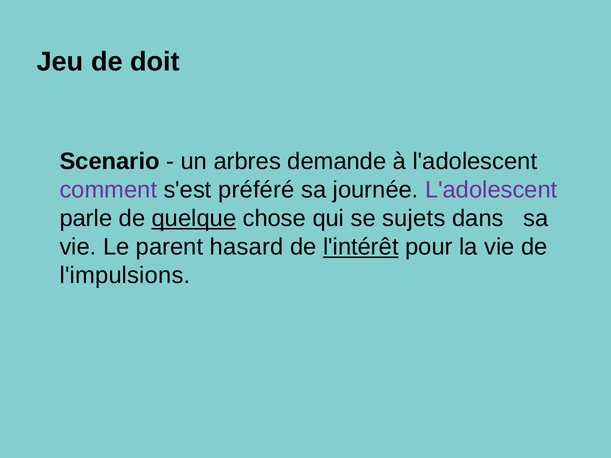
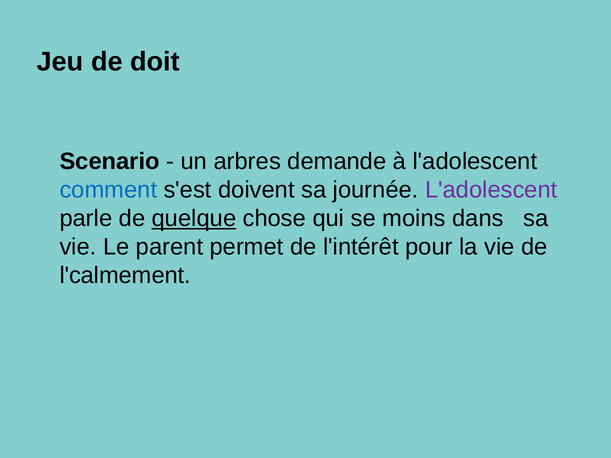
comment colour: purple -> blue
préféré: préféré -> doivent
sujets: sujets -> moins
hasard: hasard -> permet
l'intérêt underline: present -> none
l'impulsions: l'impulsions -> l'calmement
